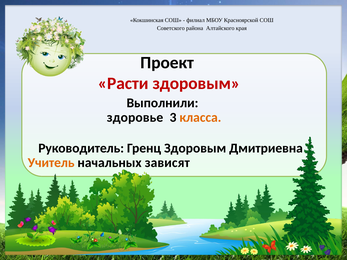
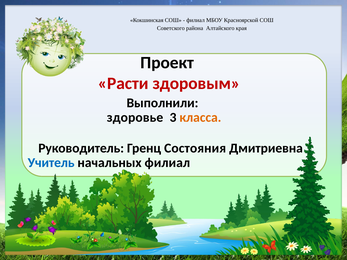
Гренц Здоровым: Здоровым -> Состояния
Учитель colour: orange -> blue
начальных зависят: зависят -> филиал
